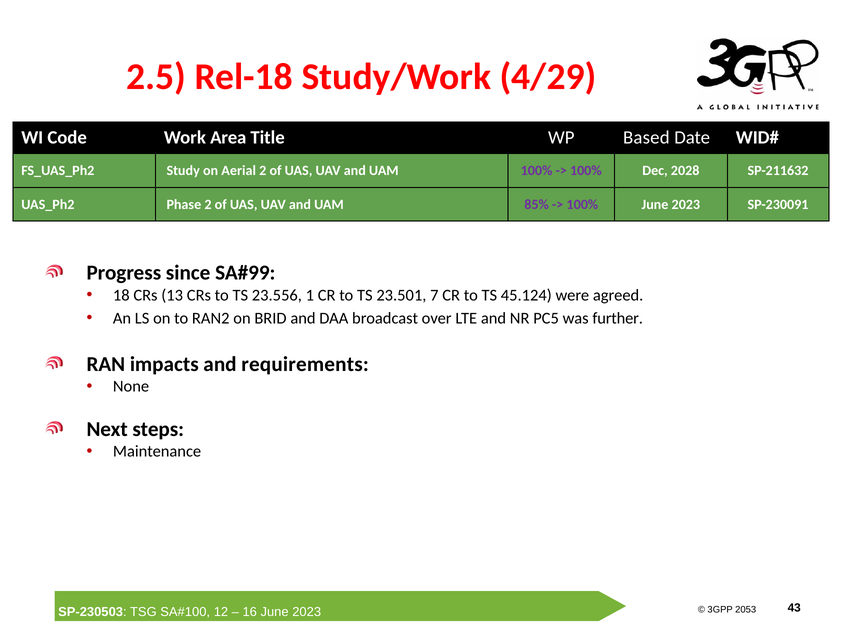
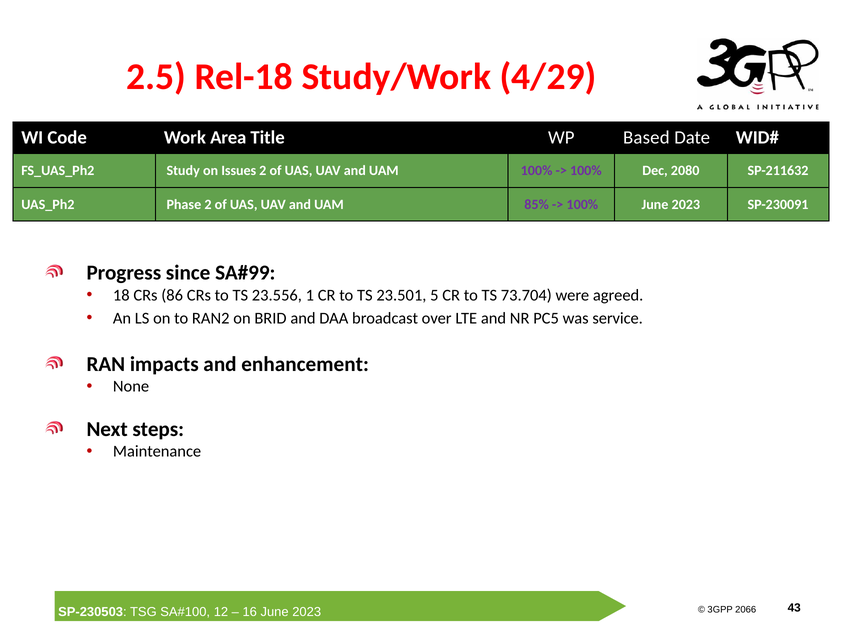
Aerial: Aerial -> Issues
2028: 2028 -> 2080
13: 13 -> 86
7: 7 -> 5
45.124: 45.124 -> 73.704
further: further -> service
requirements: requirements -> enhancement
2053: 2053 -> 2066
